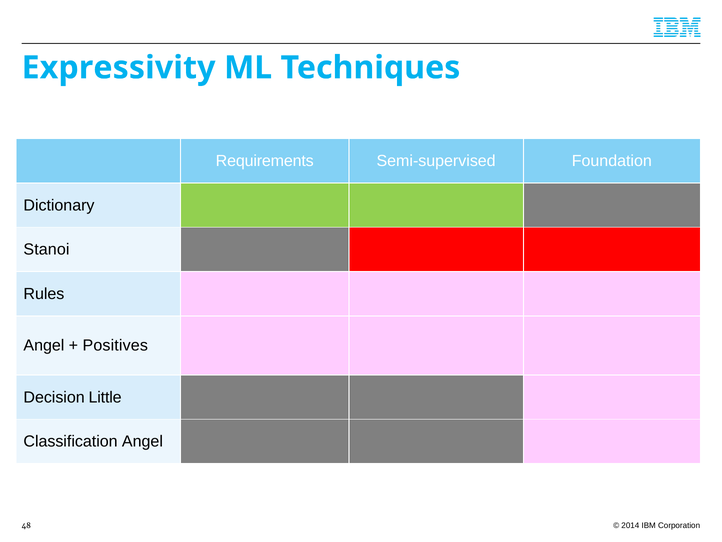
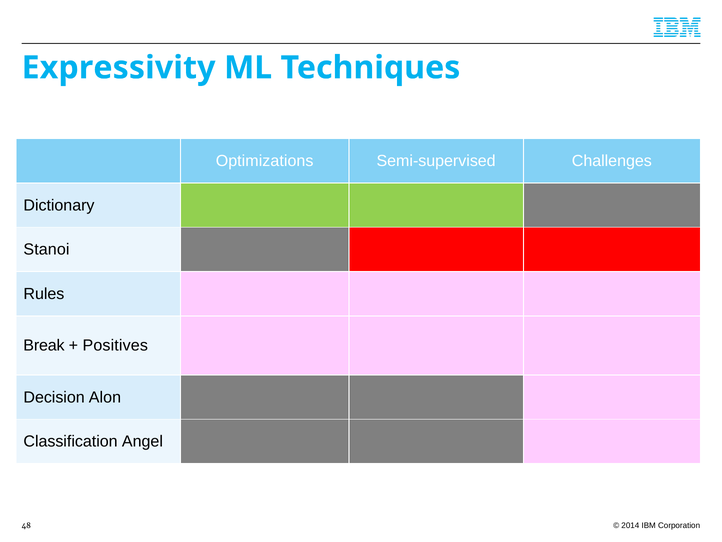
Requirements: Requirements -> Optimizations
Foundation: Foundation -> Challenges
Angel at (44, 345): Angel -> Break
Little: Little -> Alon
